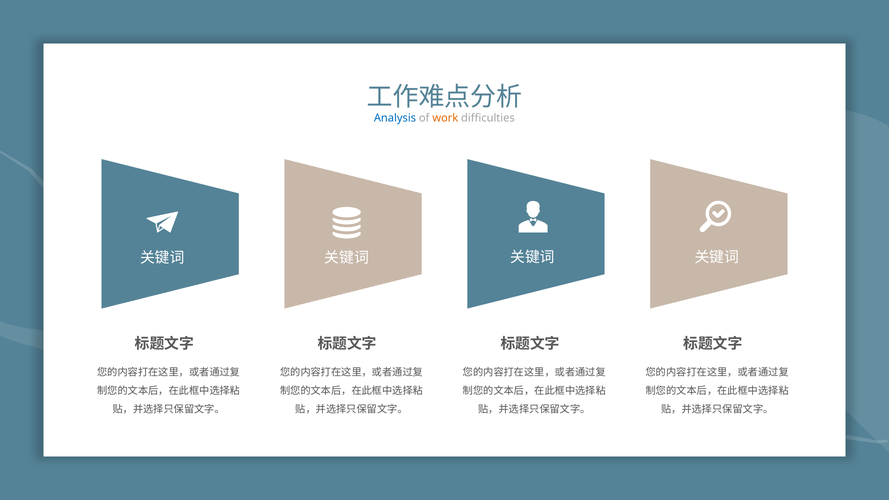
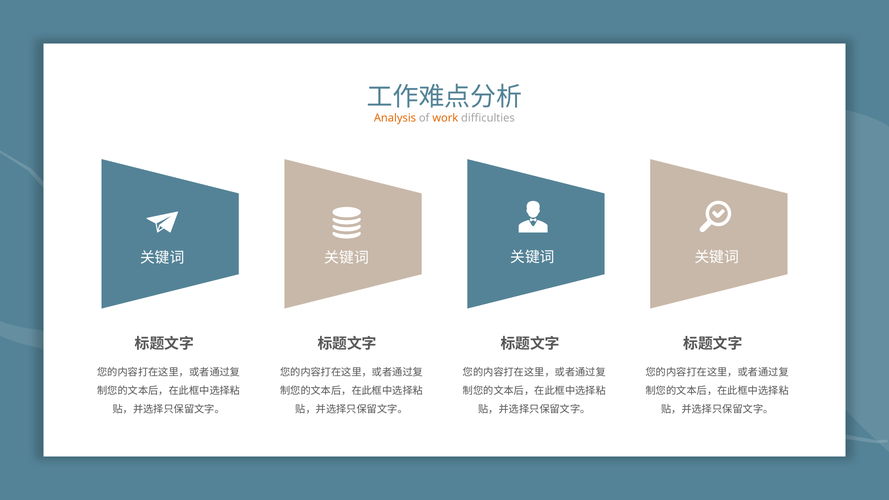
Analysis colour: blue -> orange
